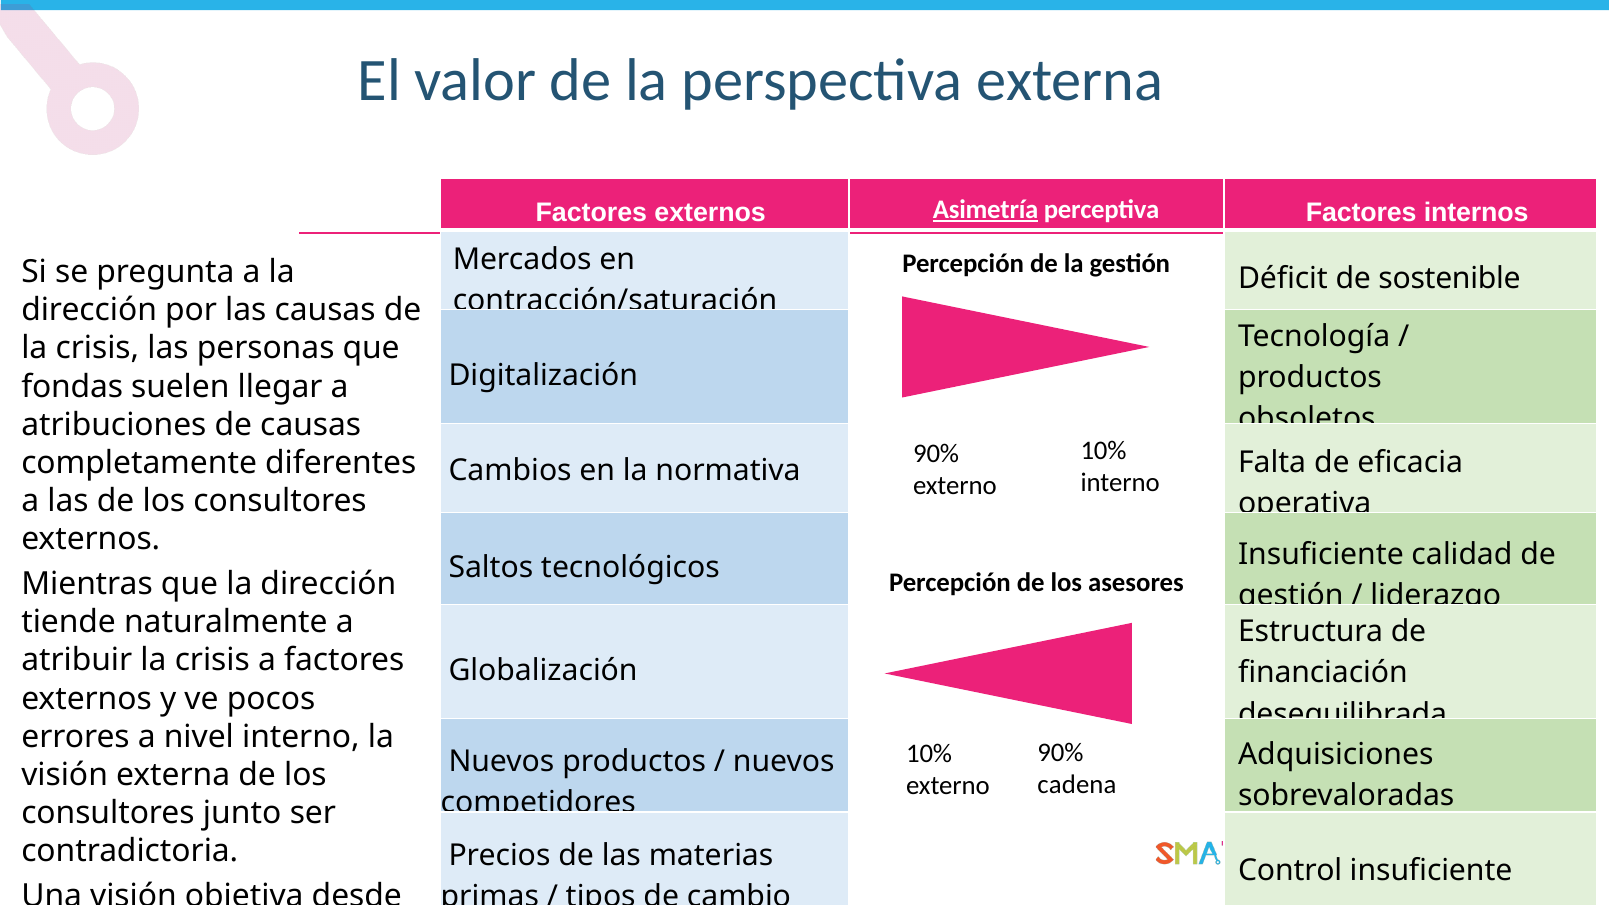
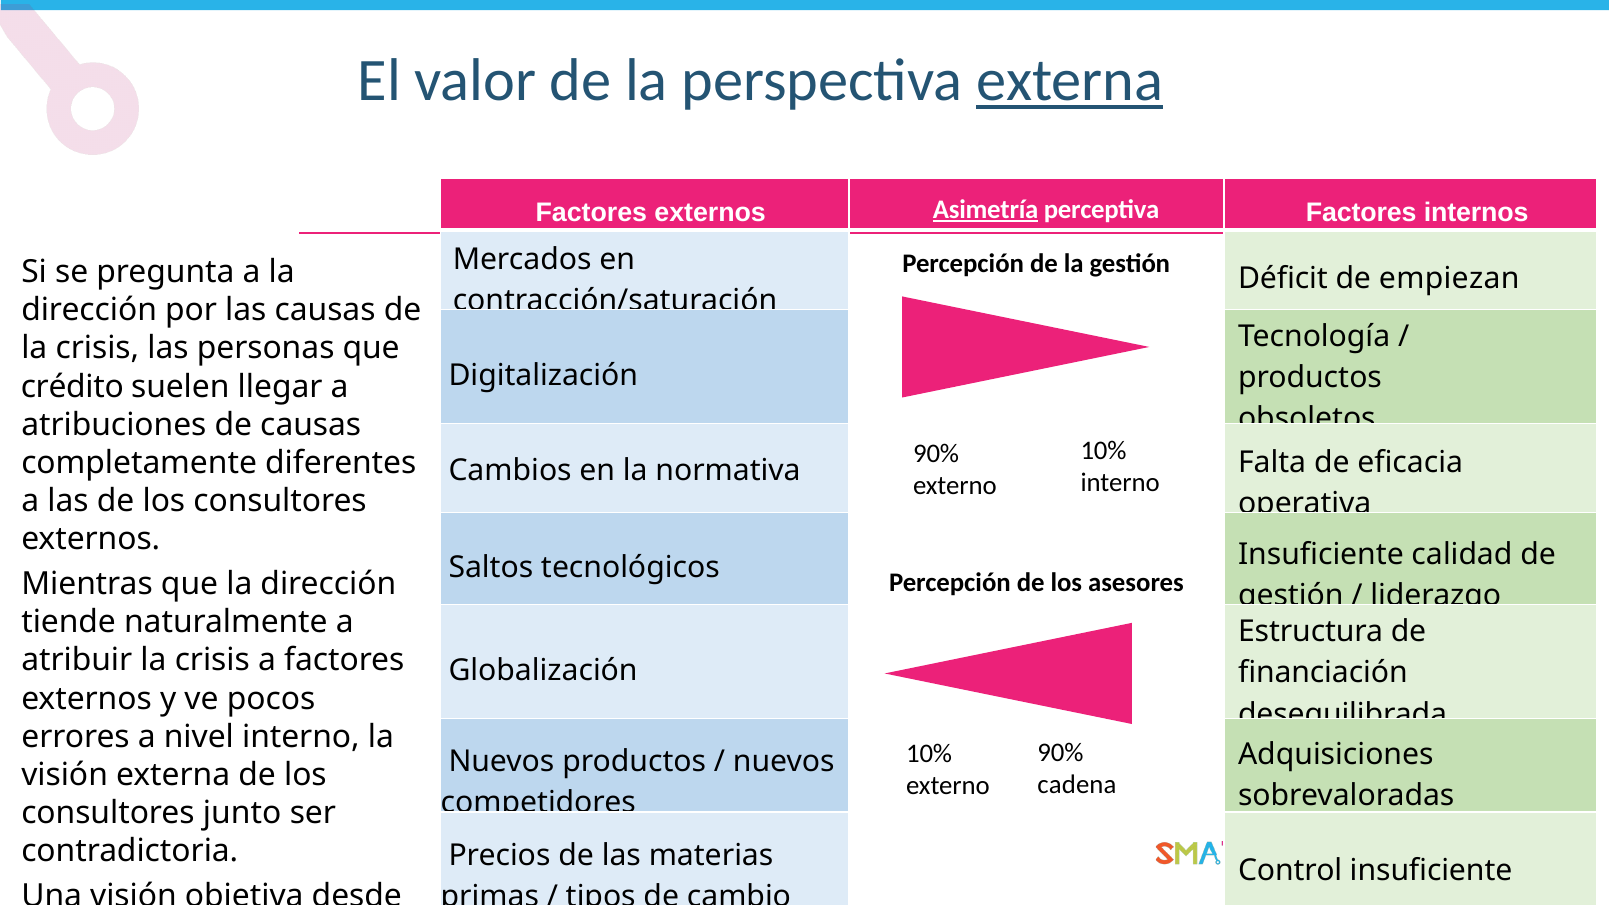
externa at (1070, 81) underline: none -> present
sostenible: sostenible -> empiezan
fondas: fondas -> crédito
